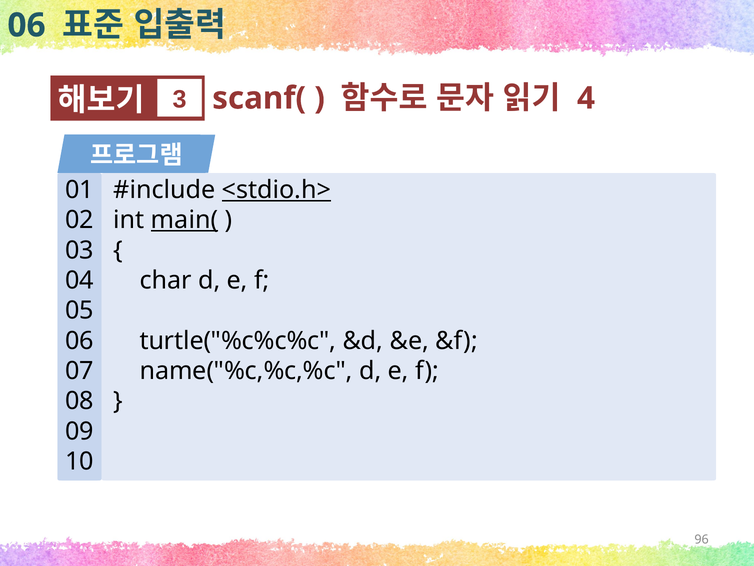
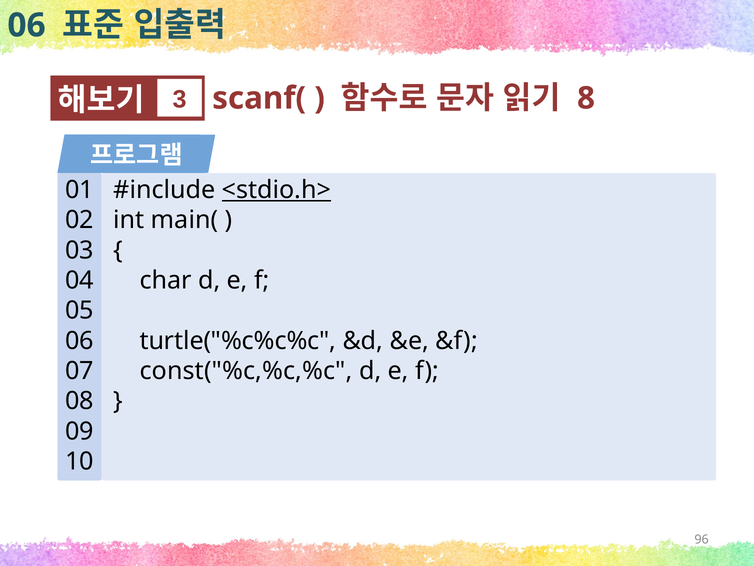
4: 4 -> 8
main( underline: present -> none
name("%c,%c,%c: name("%c,%c,%c -> const("%c,%c,%c
